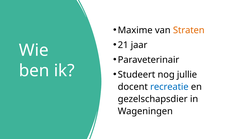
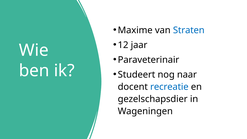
Straten colour: orange -> blue
21: 21 -> 12
jullie: jullie -> naar
